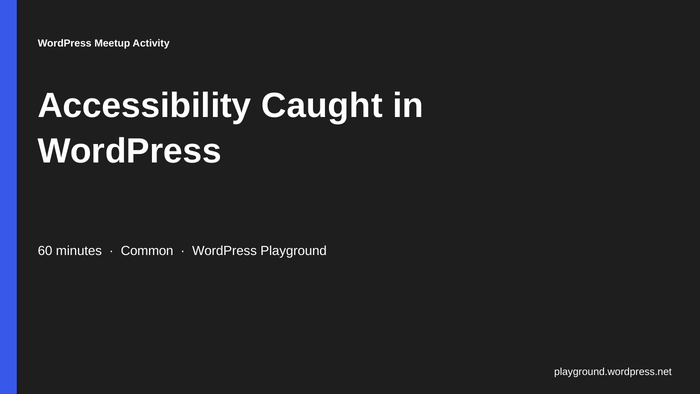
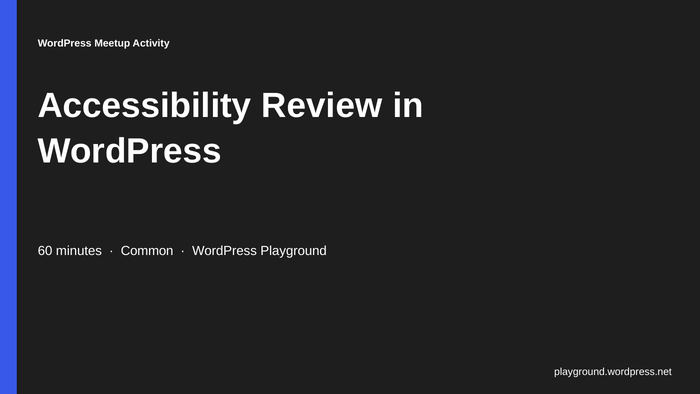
Caught: Caught -> Review
